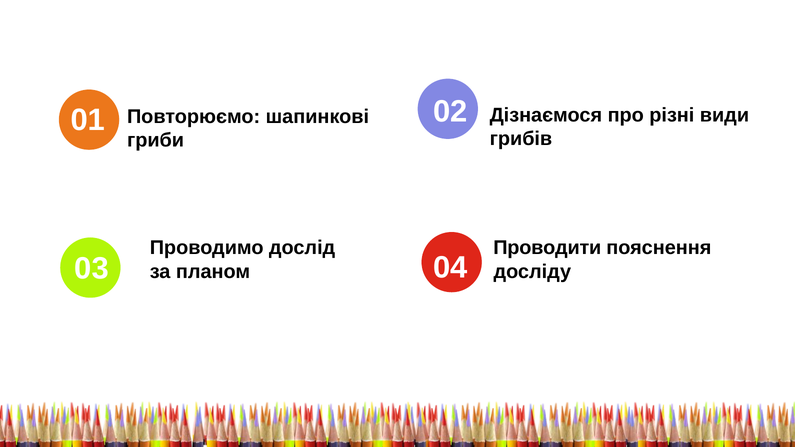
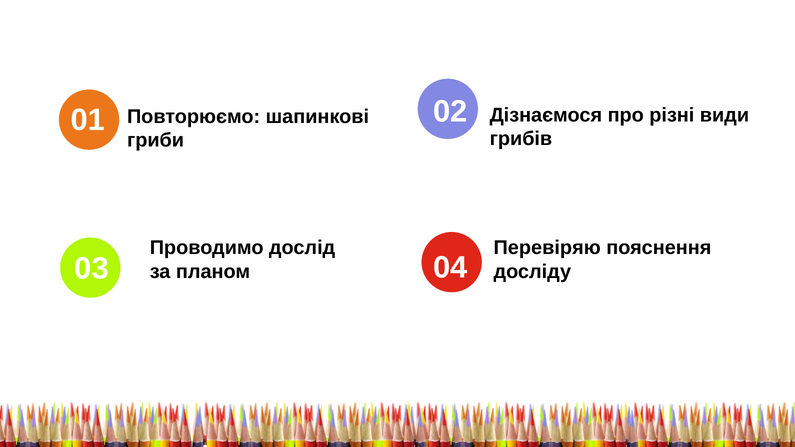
Проводити: Проводити -> Перевіряю
